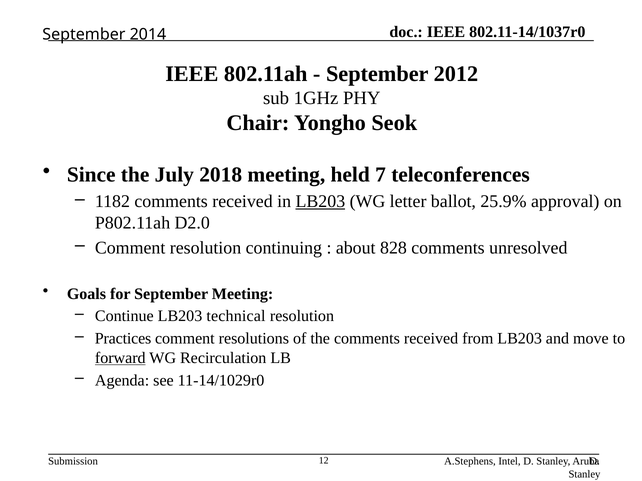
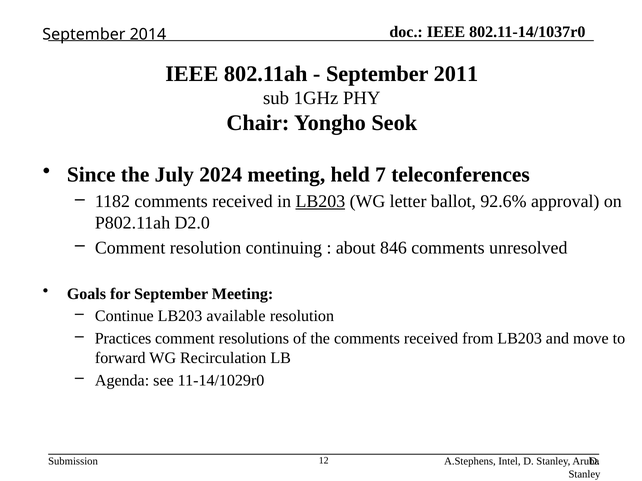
2012: 2012 -> 2011
2018: 2018 -> 2024
25.9%: 25.9% -> 92.6%
828: 828 -> 846
technical: technical -> available
forward underline: present -> none
